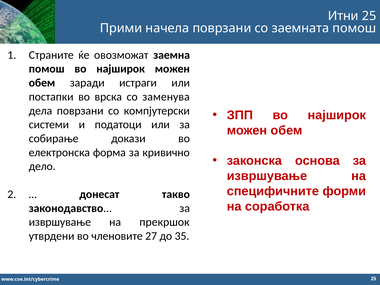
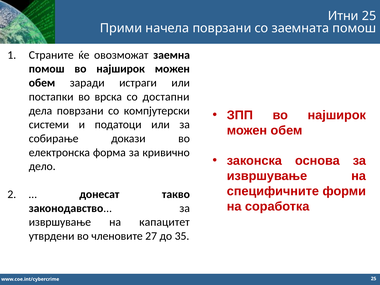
заменува: заменува -> достапни
прекршок: прекршок -> капацитет
